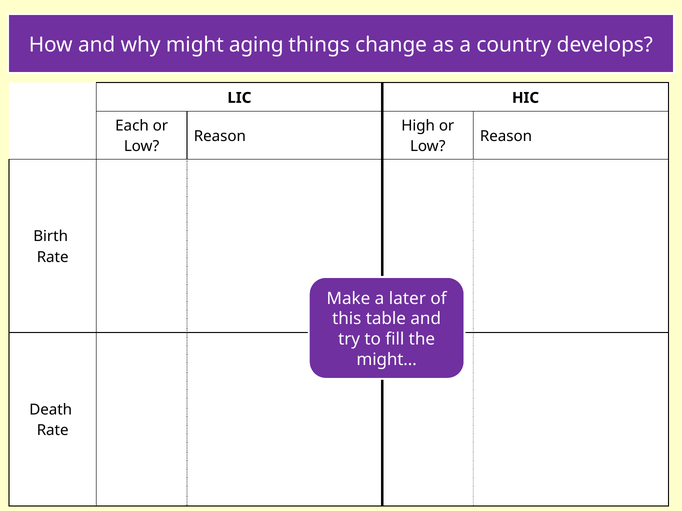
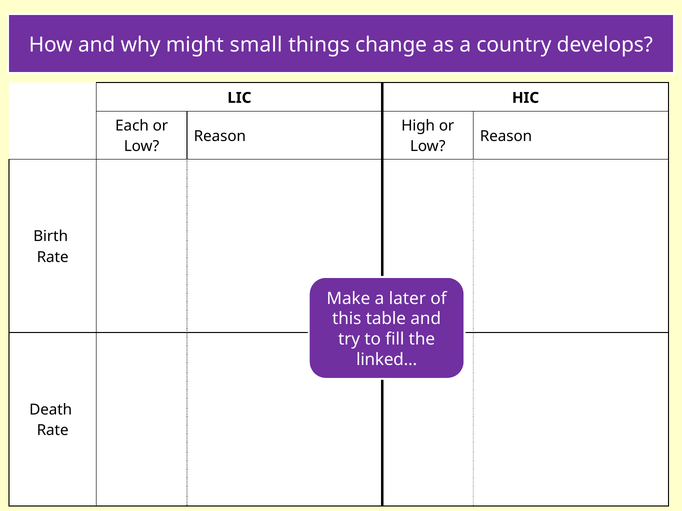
aging: aging -> small
might…: might… -> linked…
